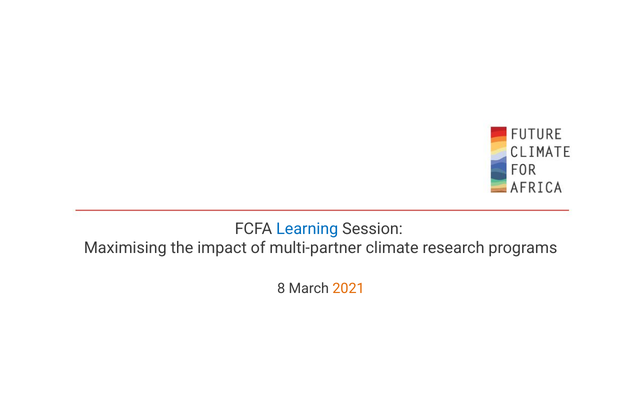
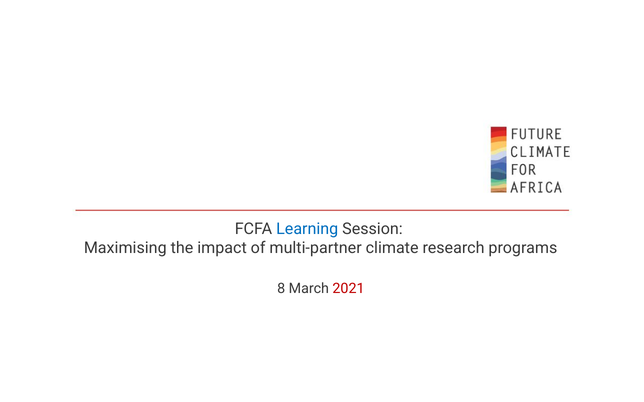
2021 colour: orange -> red
